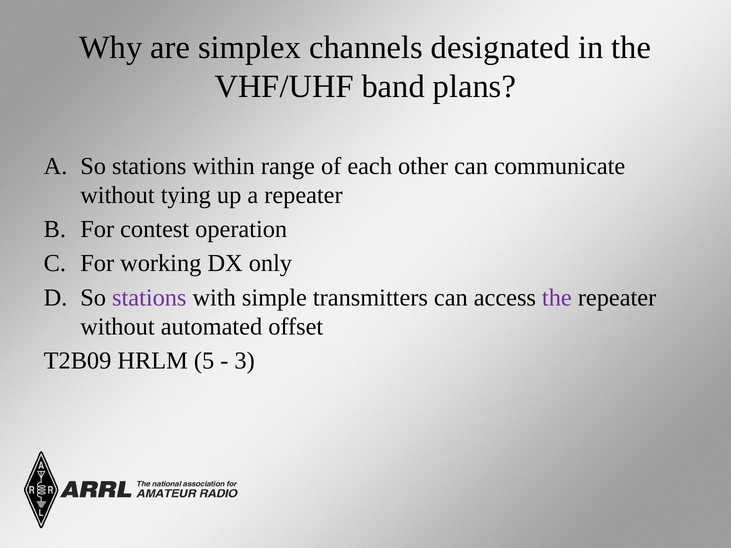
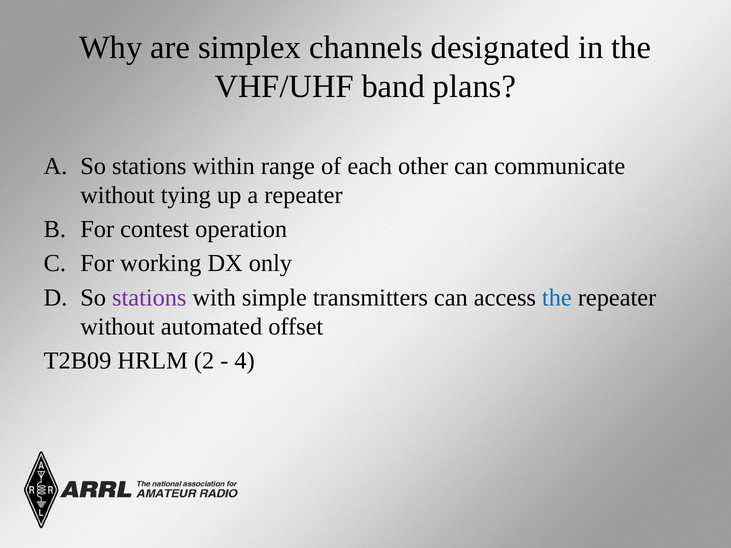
the at (557, 298) colour: purple -> blue
5: 5 -> 2
3: 3 -> 4
